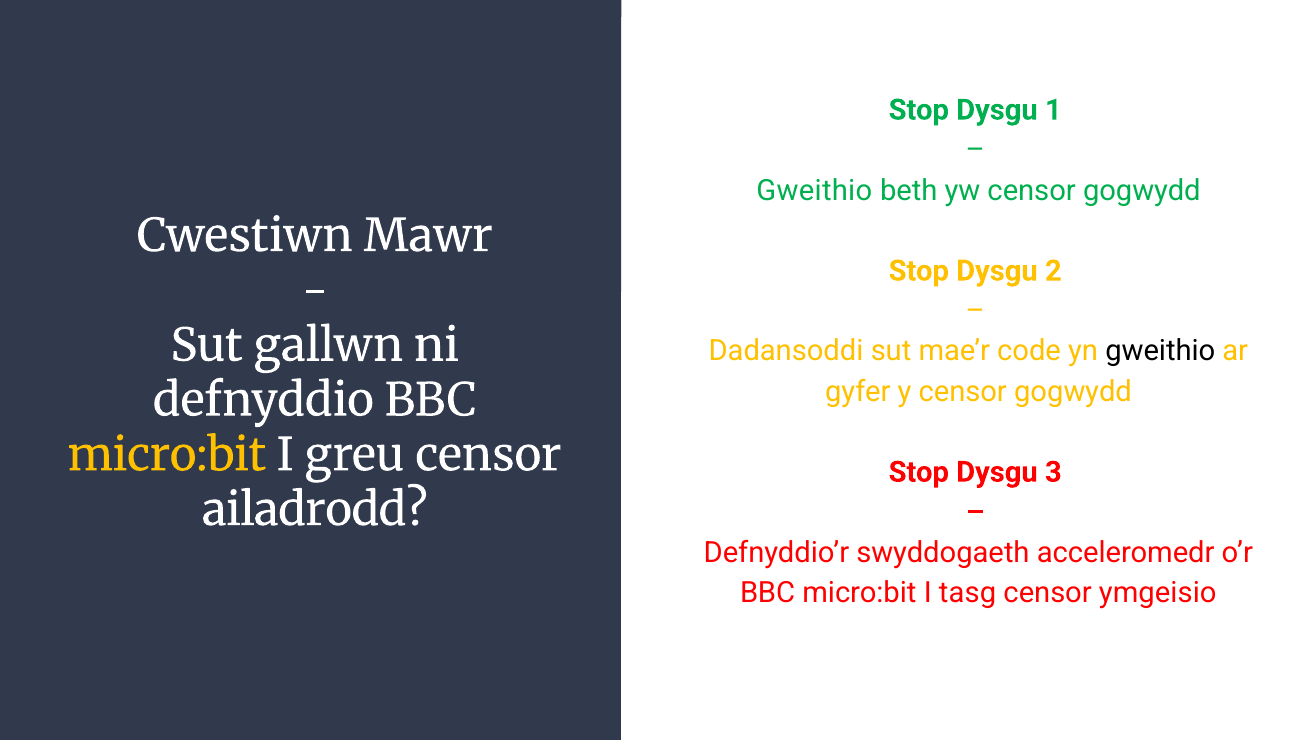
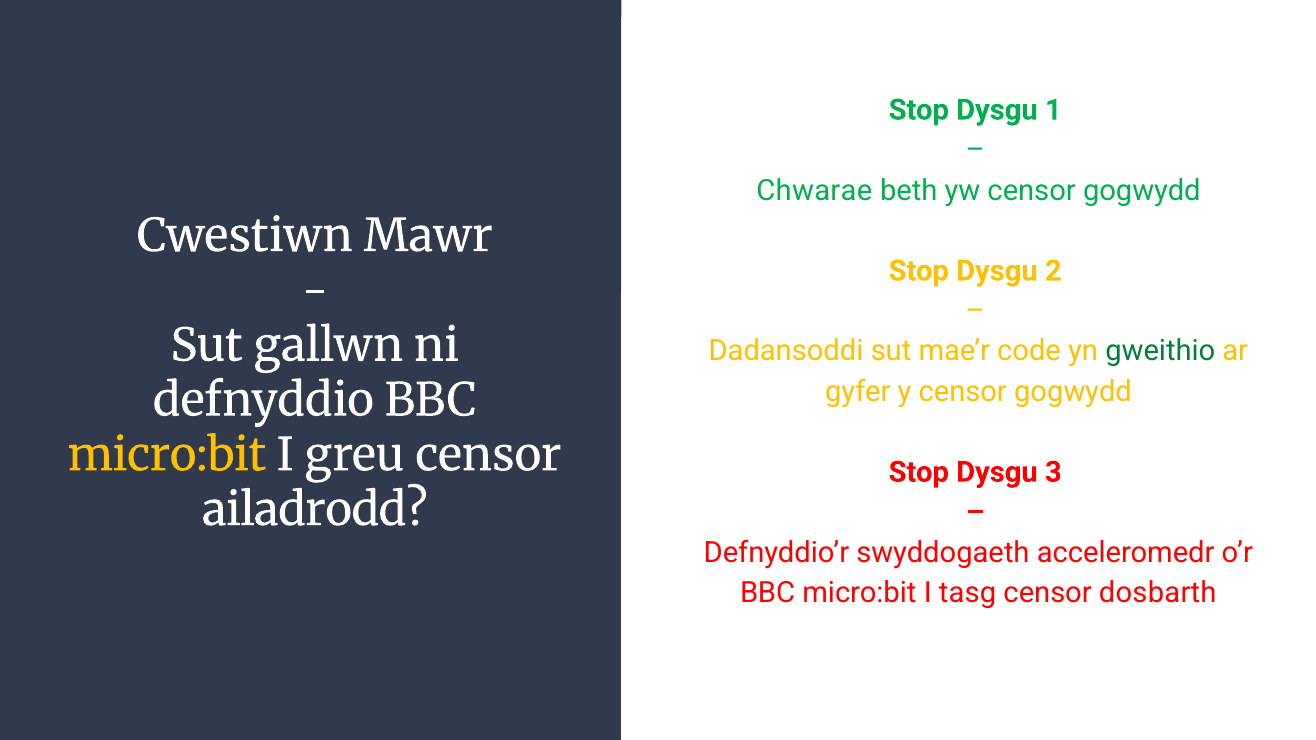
Gweithio at (814, 190): Gweithio -> Chwarae
gweithio at (1160, 351) colour: black -> green
ymgeisio: ymgeisio -> dosbarth
